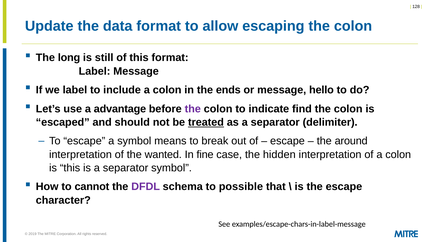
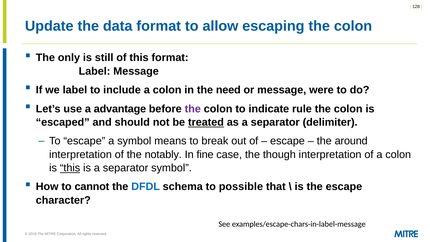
long: long -> only
ends: ends -> need
hello: hello -> were
find: find -> rule
wanted: wanted -> notably
hidden: hidden -> though
this at (70, 168) underline: none -> present
DFDL colour: purple -> blue
